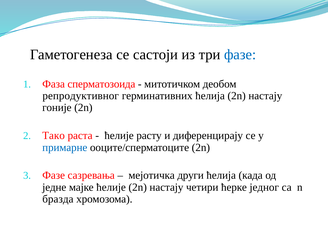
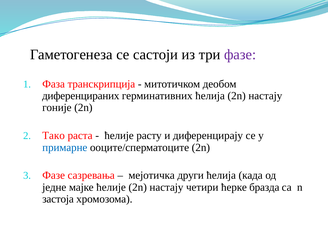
фазе at (240, 55) colour: blue -> purple
сперматозоида: сперматозоида -> транскрипција
репродуктивног: репродуктивног -> диференцираних
једног: једног -> бразда
бразда: бразда -> застоја
